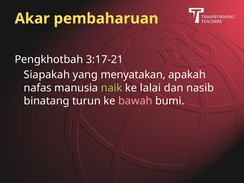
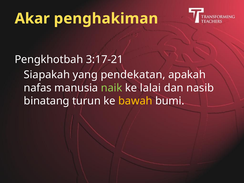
pembaharuan: pembaharuan -> penghakiman
menyatakan: menyatakan -> pendekatan
bawah colour: pink -> yellow
